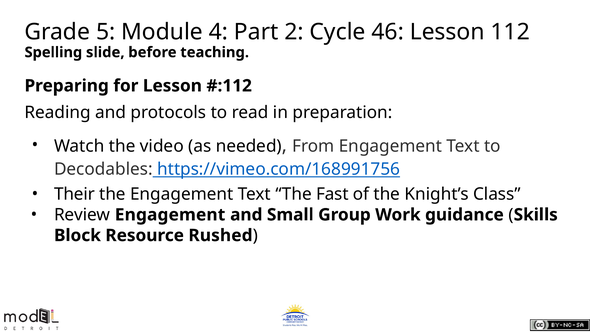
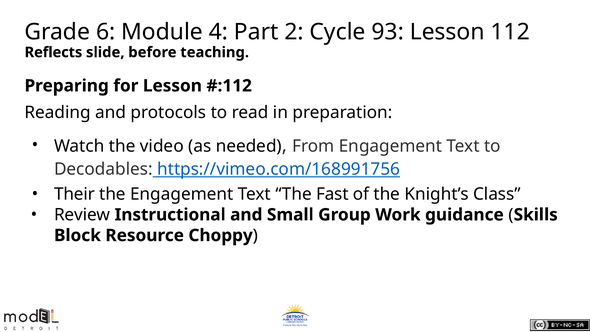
5: 5 -> 6
46: 46 -> 93
Spelling: Spelling -> Reflects
Review Engagement: Engagement -> Instructional
Rushed: Rushed -> Choppy
